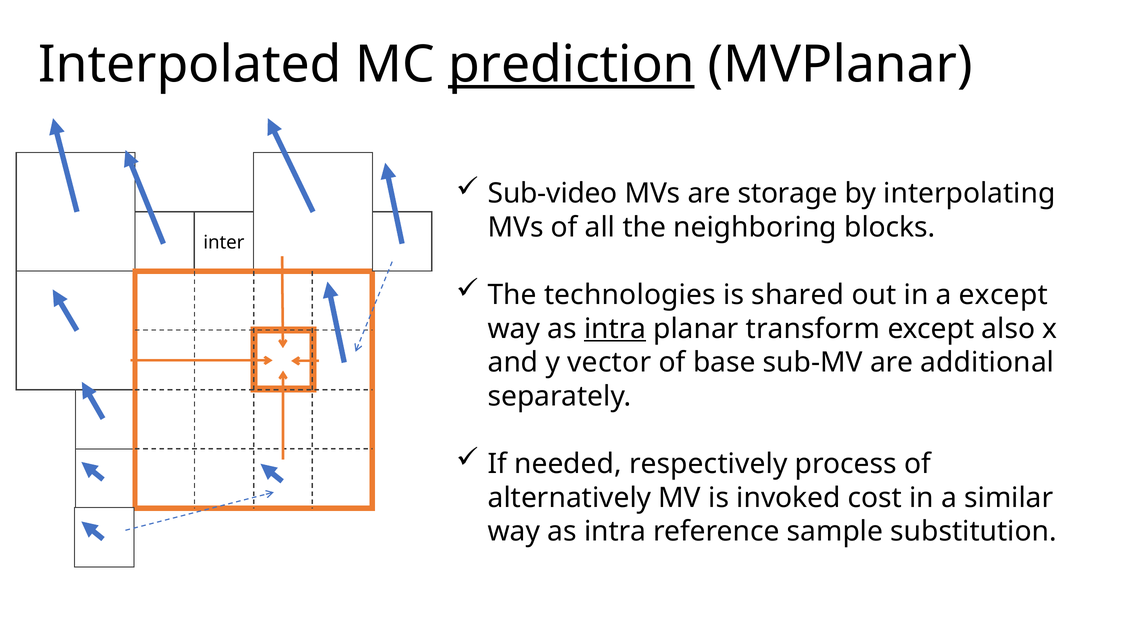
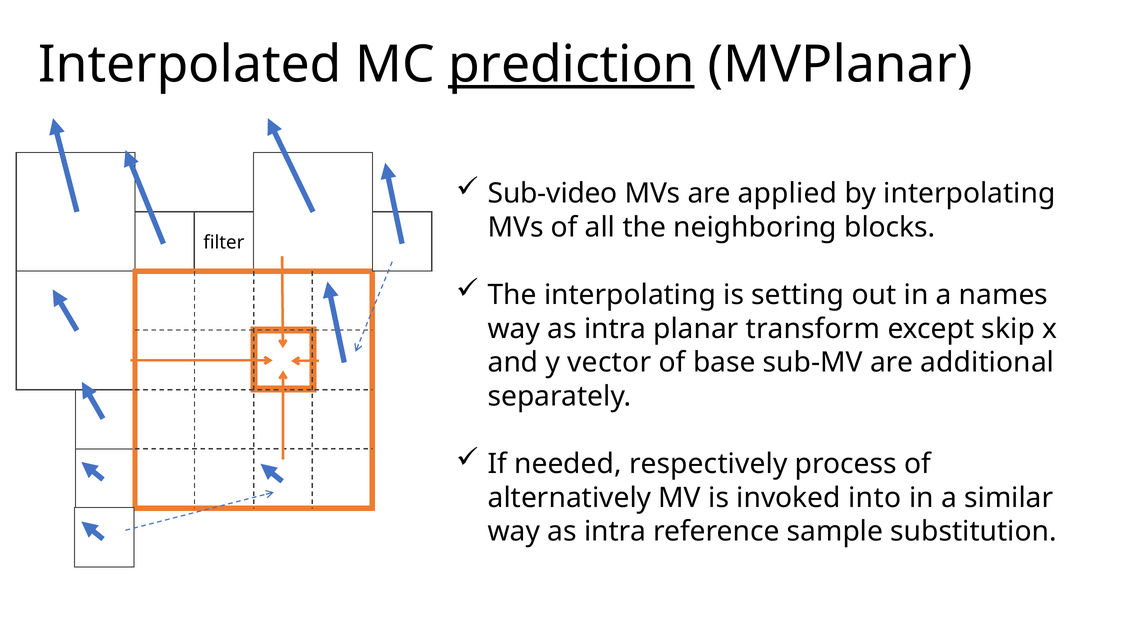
storage: storage -> applied
inter: inter -> filter
The technologies: technologies -> interpolating
shared: shared -> setting
a except: except -> names
intra at (615, 329) underline: present -> none
also: also -> skip
cost: cost -> into
